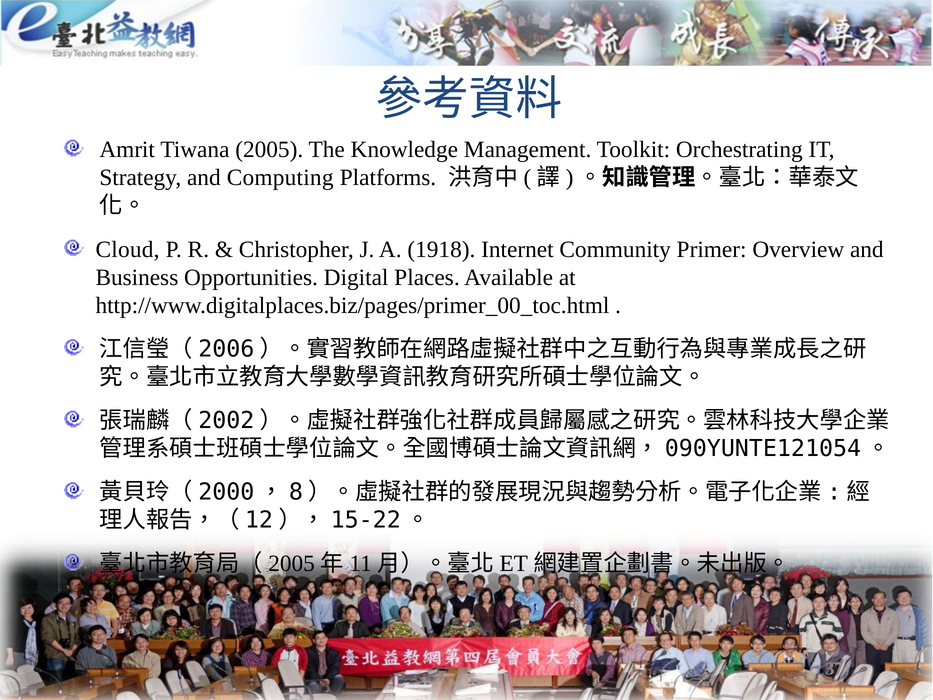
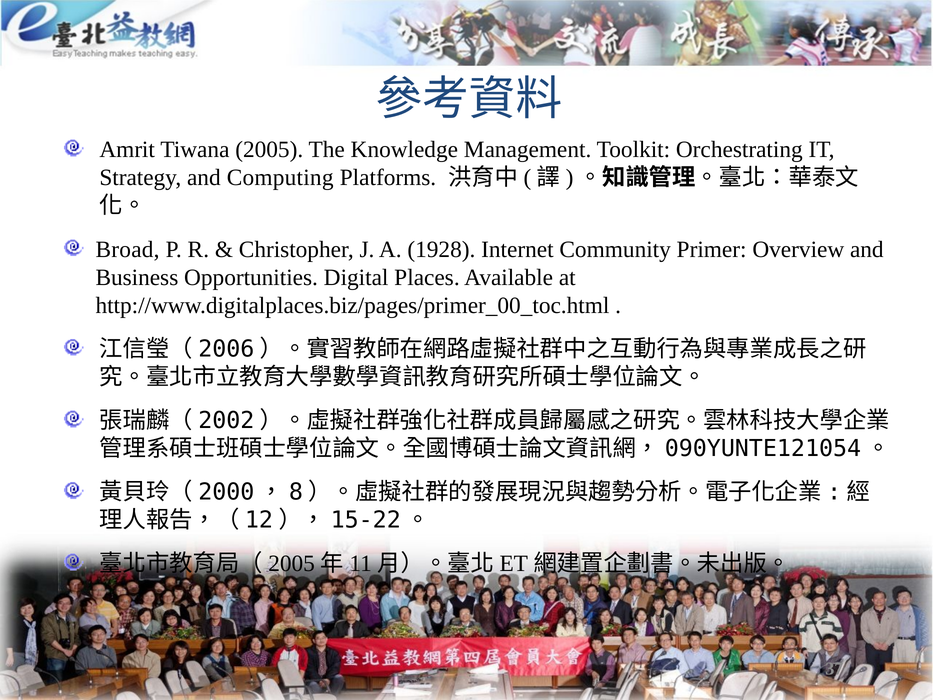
Cloud: Cloud -> Broad
1918: 1918 -> 1928
